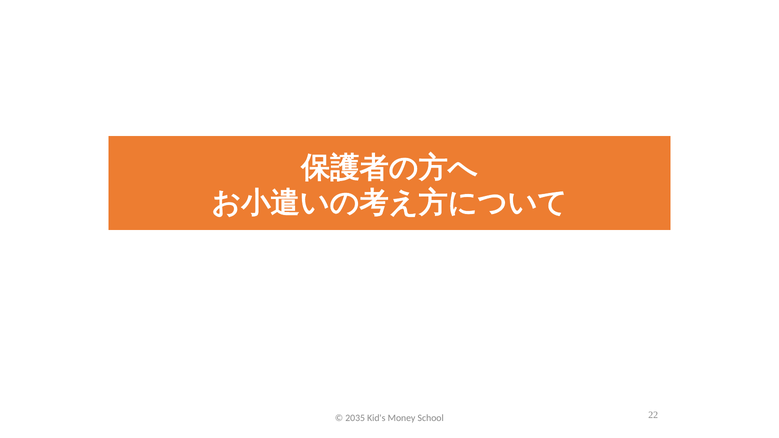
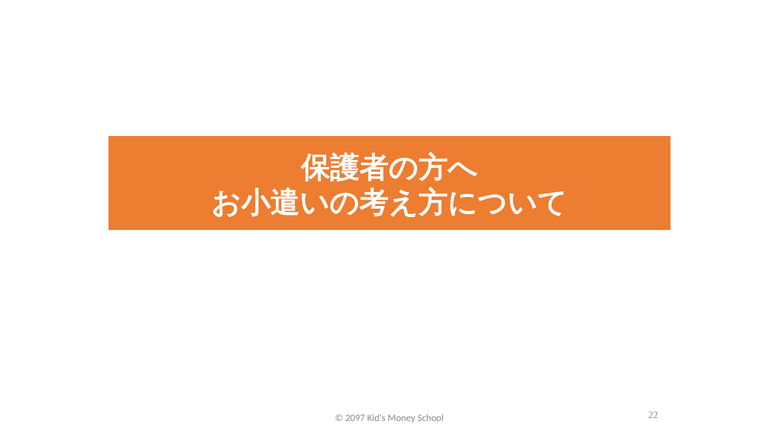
2035: 2035 -> 2097
